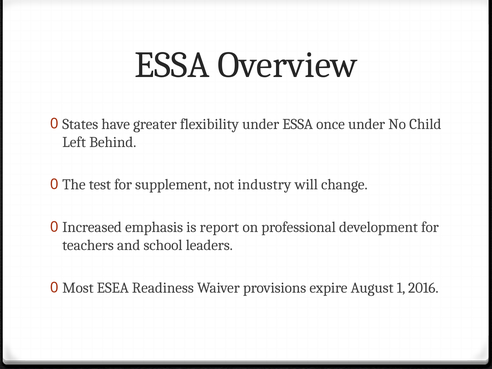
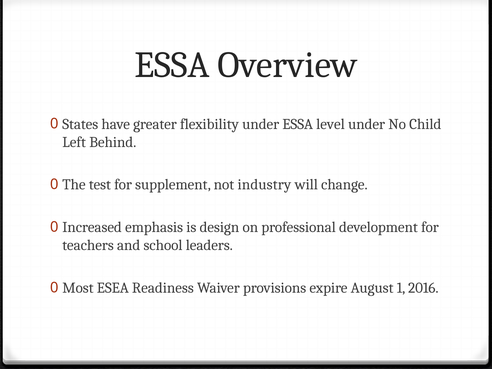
once: once -> level
report: report -> design
